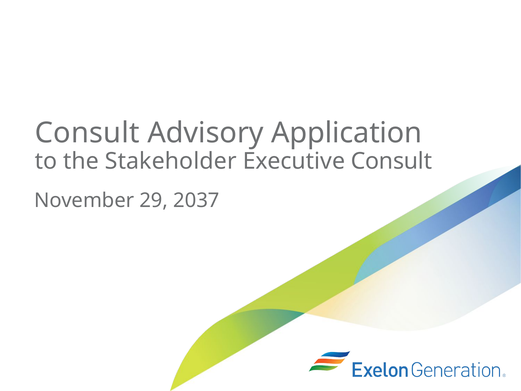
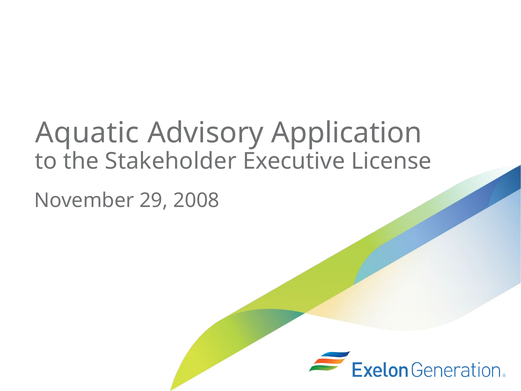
Consult at (87, 133): Consult -> Aquatic
Executive Consult: Consult -> License
2037: 2037 -> 2008
